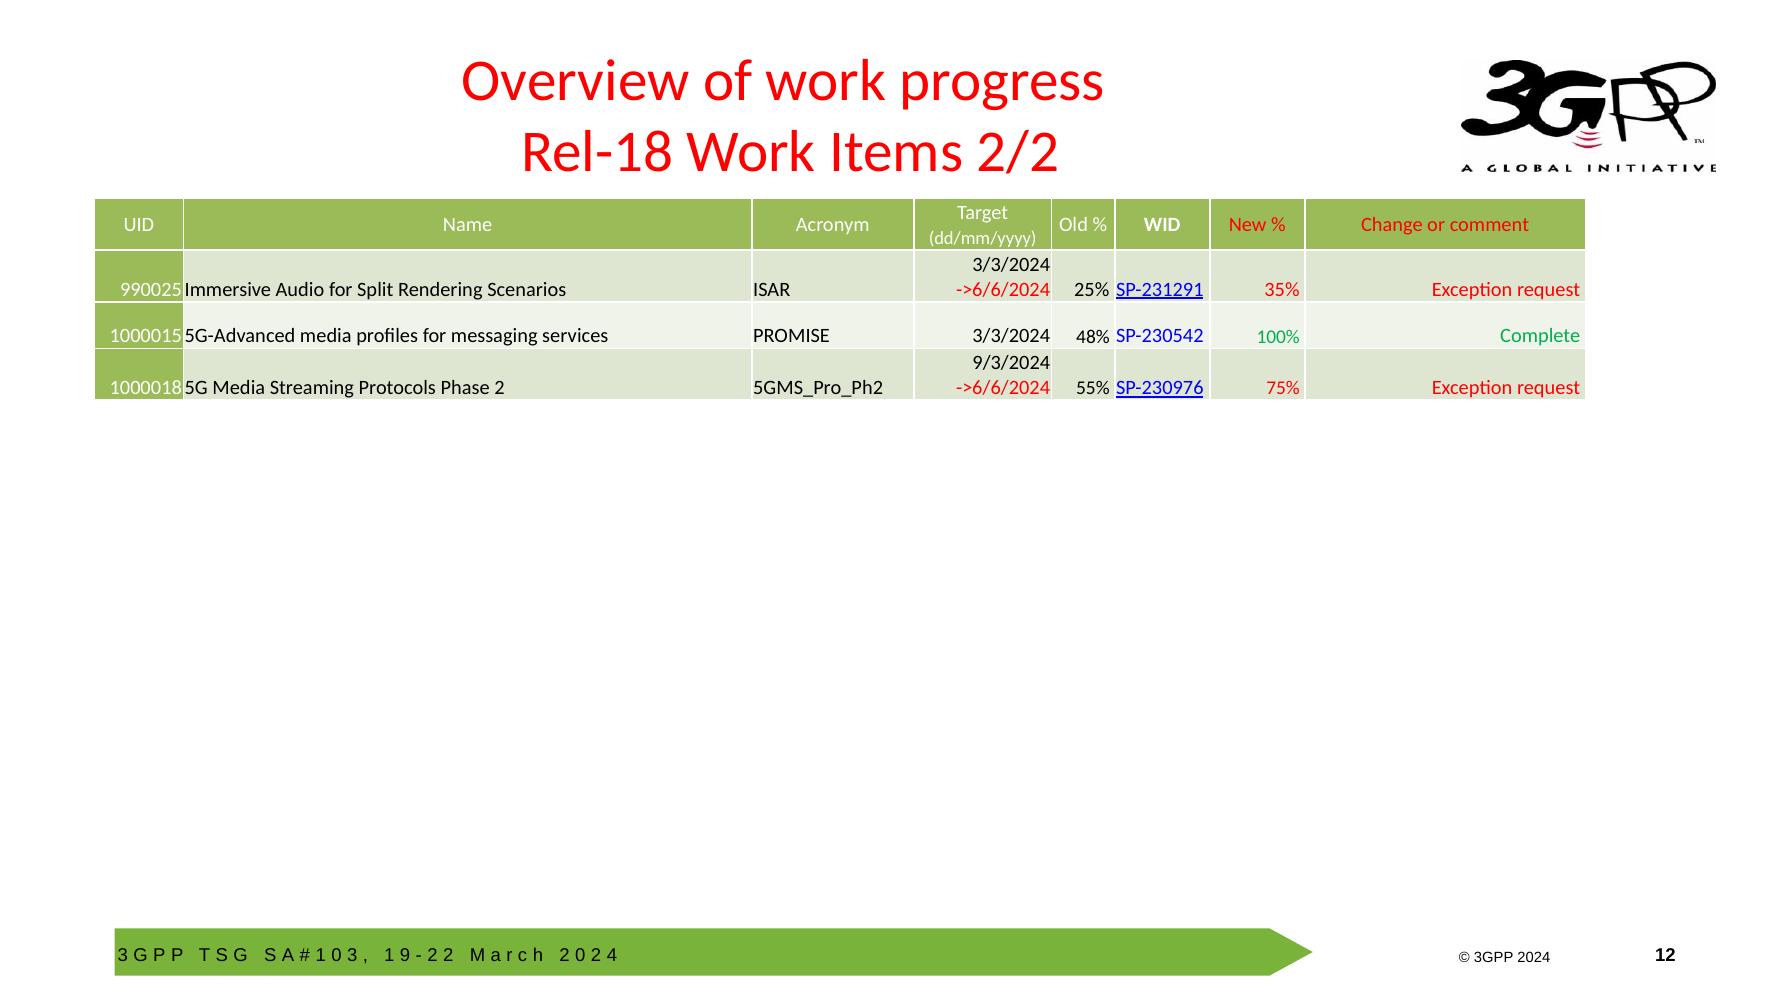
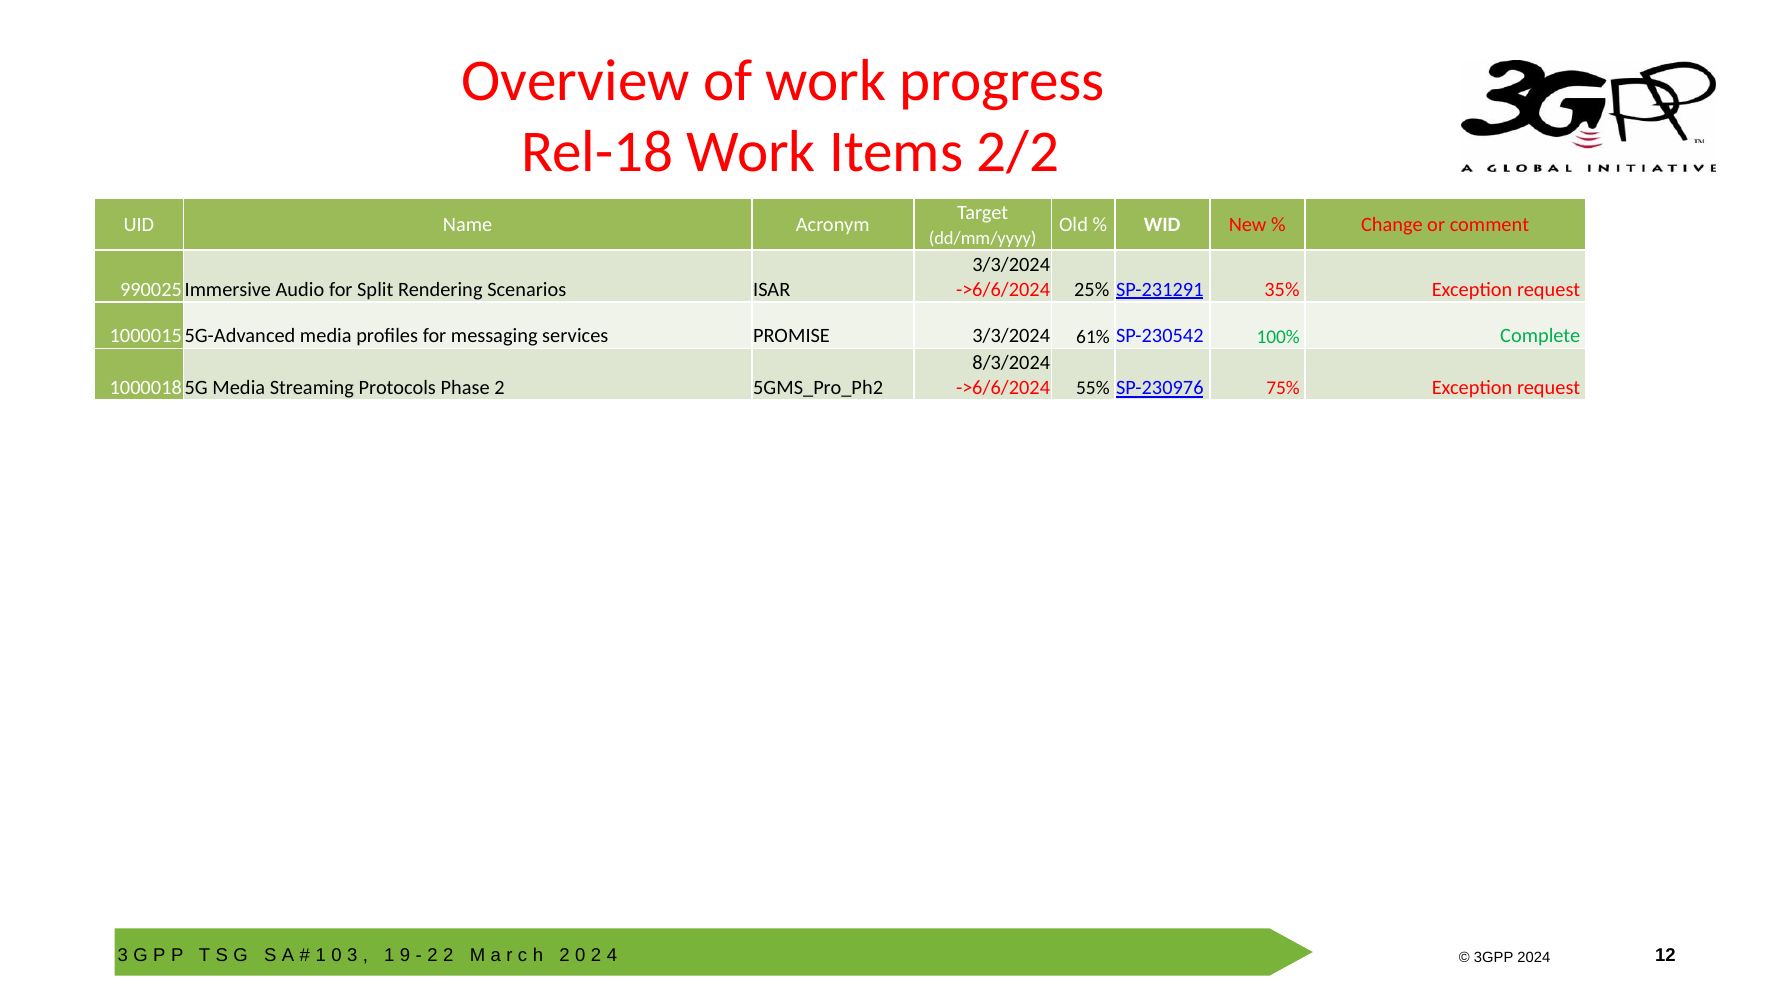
48%: 48% -> 61%
9/3/2024: 9/3/2024 -> 8/3/2024
